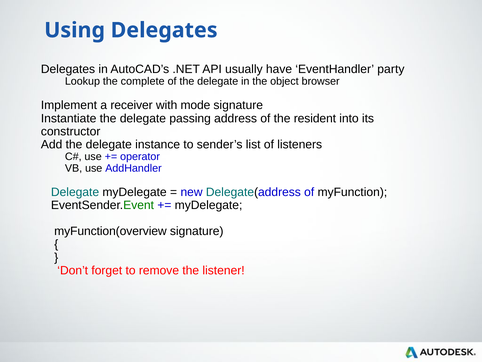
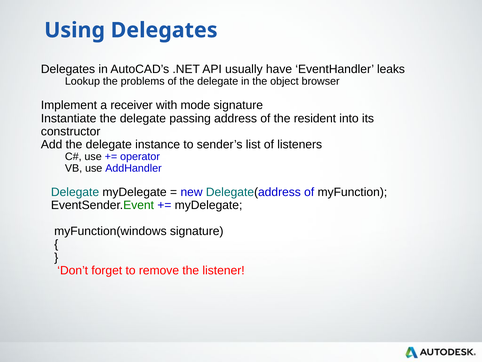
party: party -> leaks
complete: complete -> problems
myFunction(overview: myFunction(overview -> myFunction(windows
